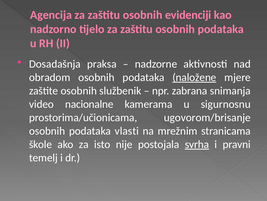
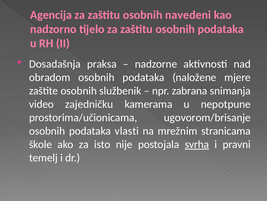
evidenciji: evidenciji -> navedeni
naložene underline: present -> none
nacionalne: nacionalne -> zajedničku
sigurnosnu: sigurnosnu -> nepotpune
